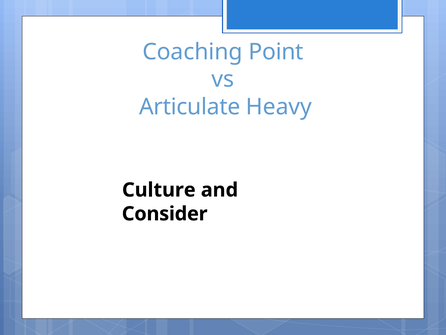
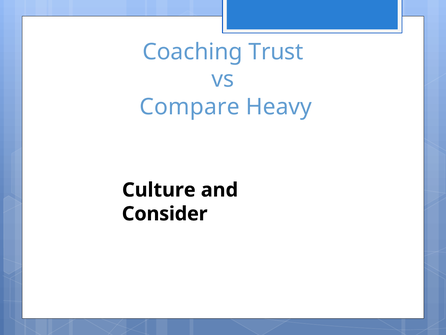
Point: Point -> Trust
Articulate: Articulate -> Compare
